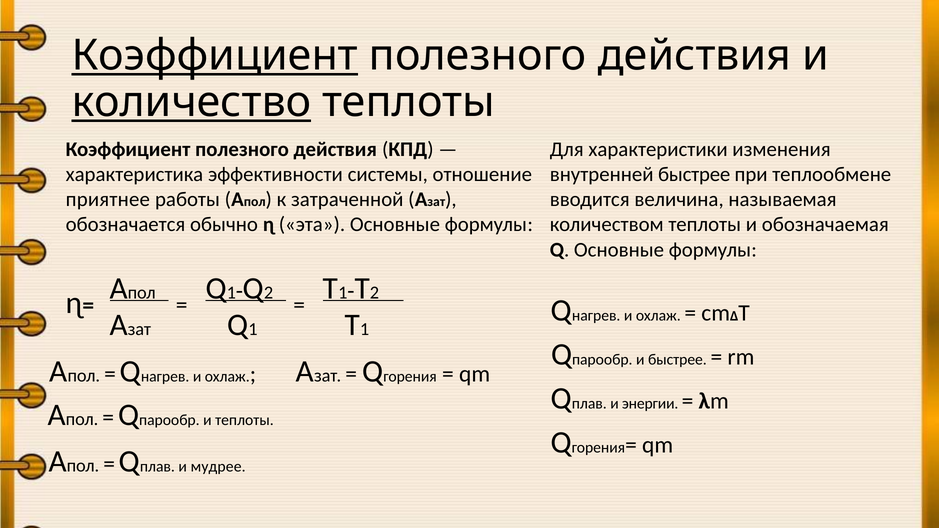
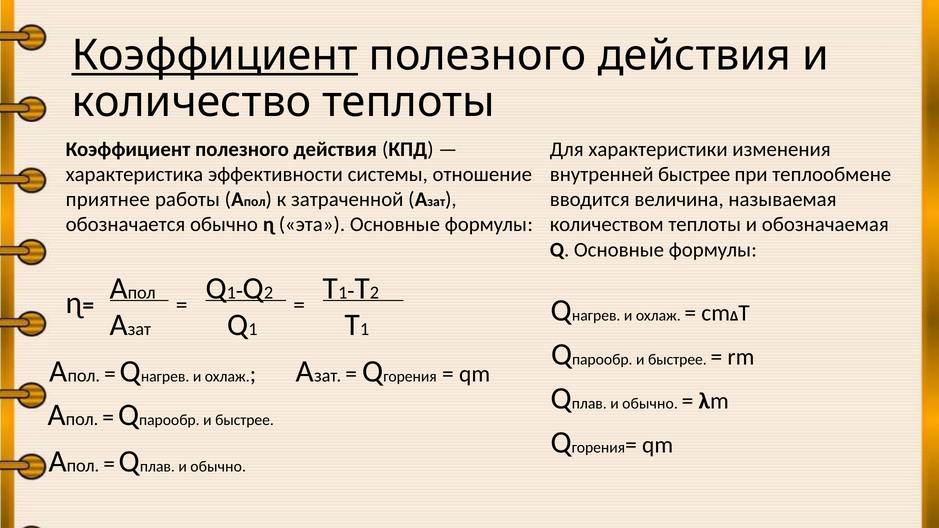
количество underline: present -> none
энергии at (650, 404): энергии -> обычно
теплоты at (244, 420): теплоты -> быстрее
мудрее at (218, 467): мудрее -> обычно
